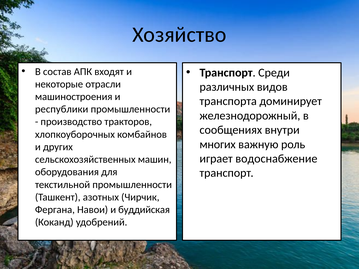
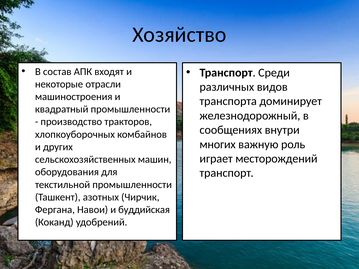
республики: республики -> квадратный
водоснабжение: водоснабжение -> месторождений
